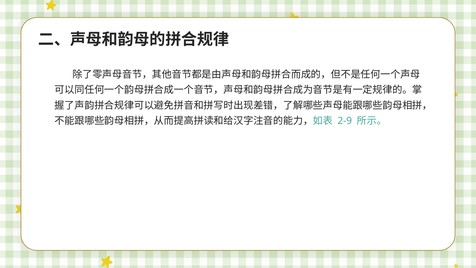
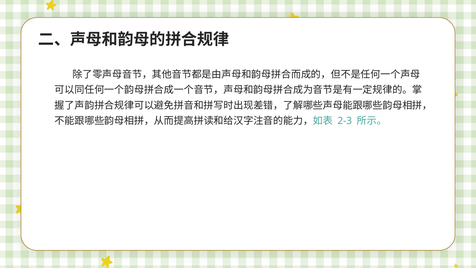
2-9: 2-9 -> 2-3
